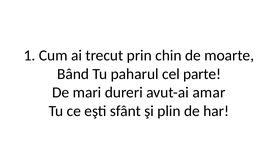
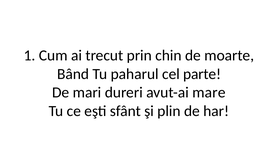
amar: amar -> mare
